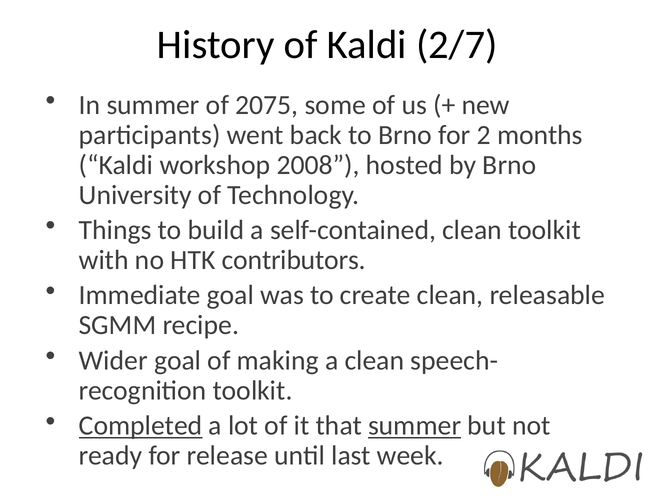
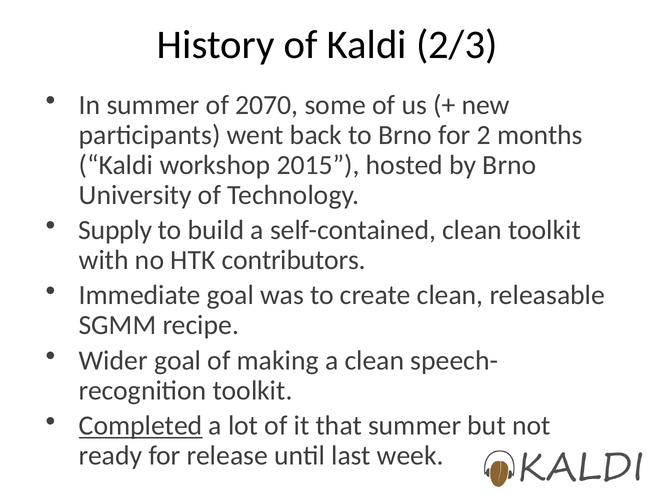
2/7: 2/7 -> 2/3
2075: 2075 -> 2070
2008: 2008 -> 2015
Things: Things -> Supply
summer at (415, 426) underline: present -> none
